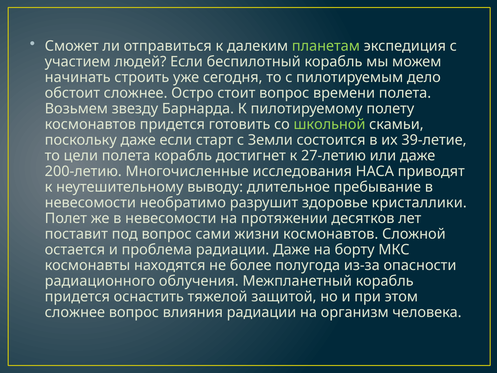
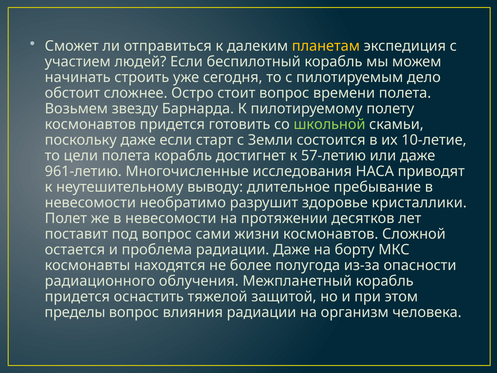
планетам colour: light green -> yellow
39-летие: 39-летие -> 10-летие
27-летию: 27-летию -> 57-летию
200-летию: 200-летию -> 961-летию
сложнее at (75, 312): сложнее -> пределы
